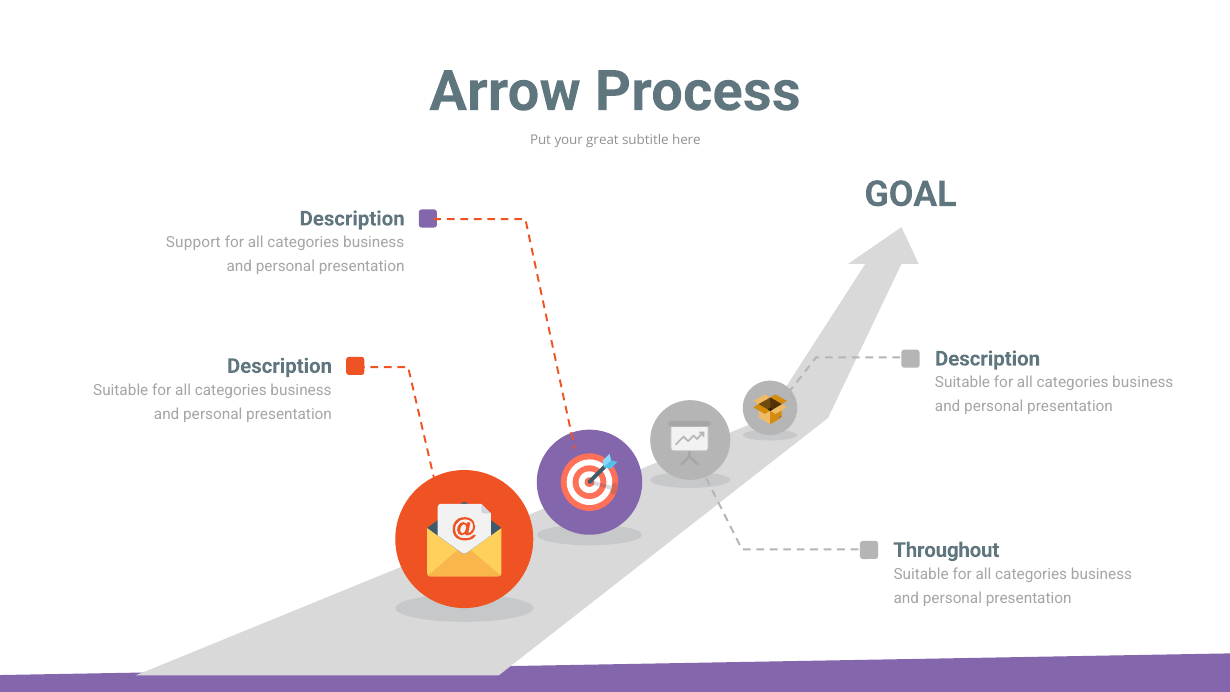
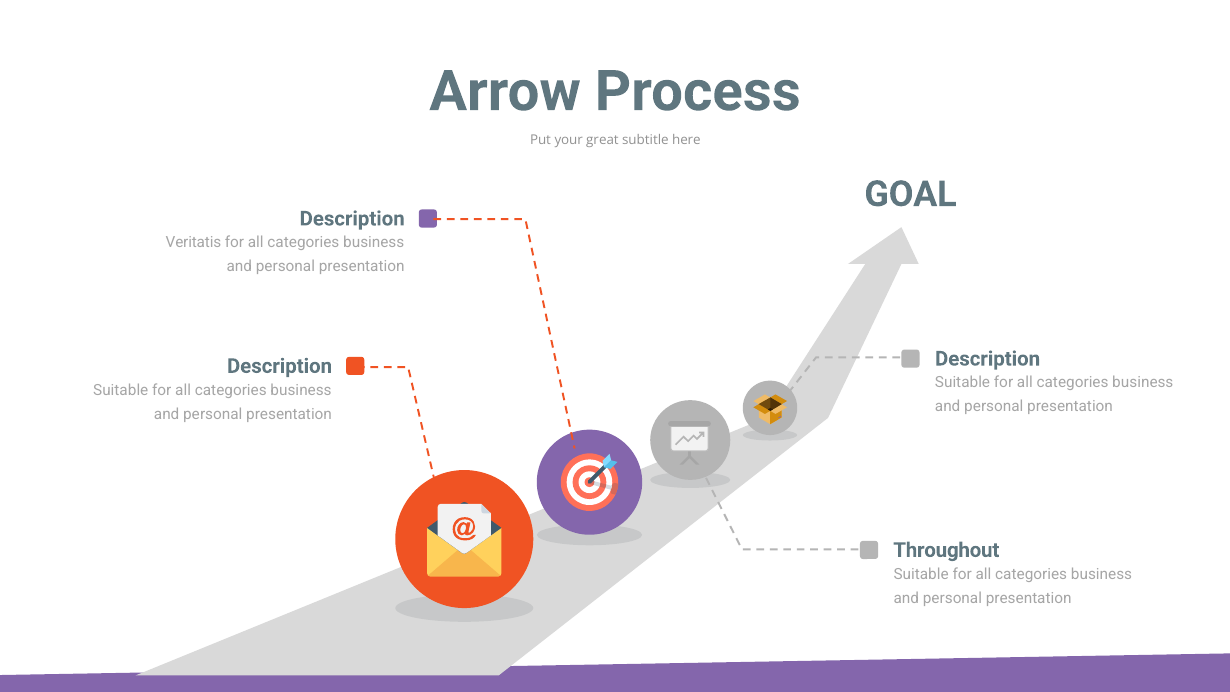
Support: Support -> Veritatis
